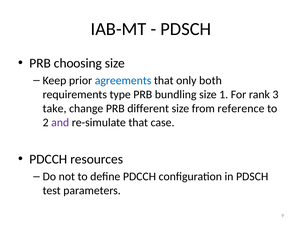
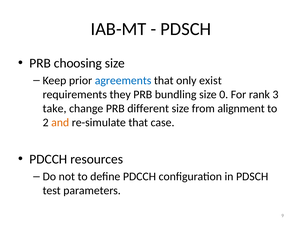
both: both -> exist
type: type -> they
1: 1 -> 0
reference: reference -> alignment
and colour: purple -> orange
